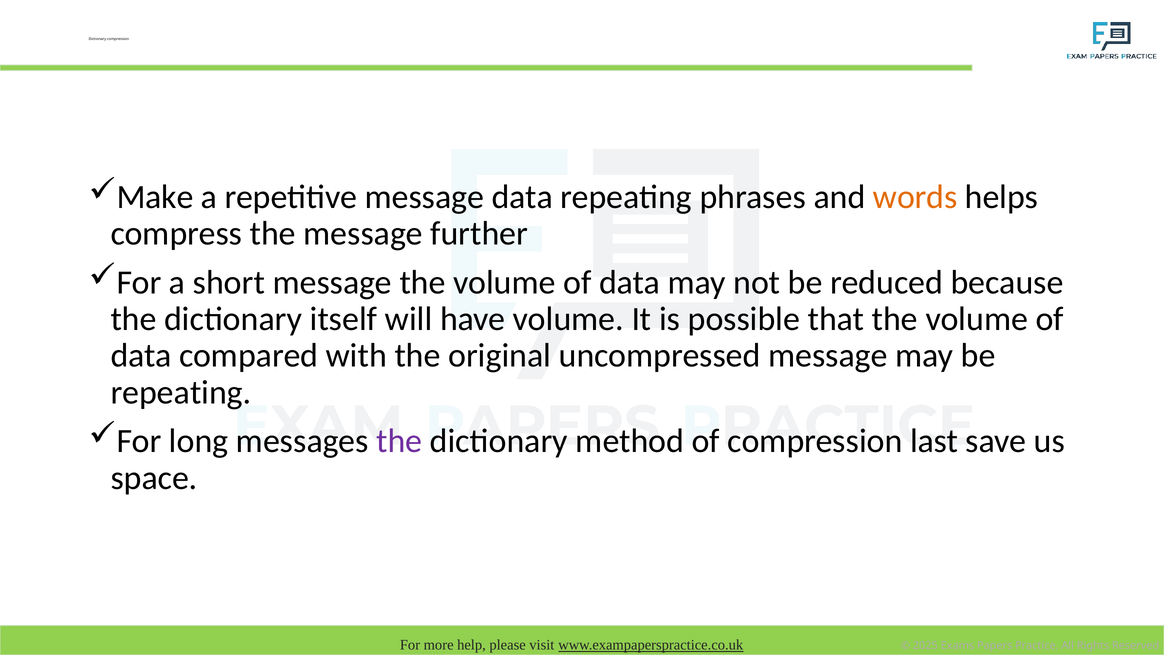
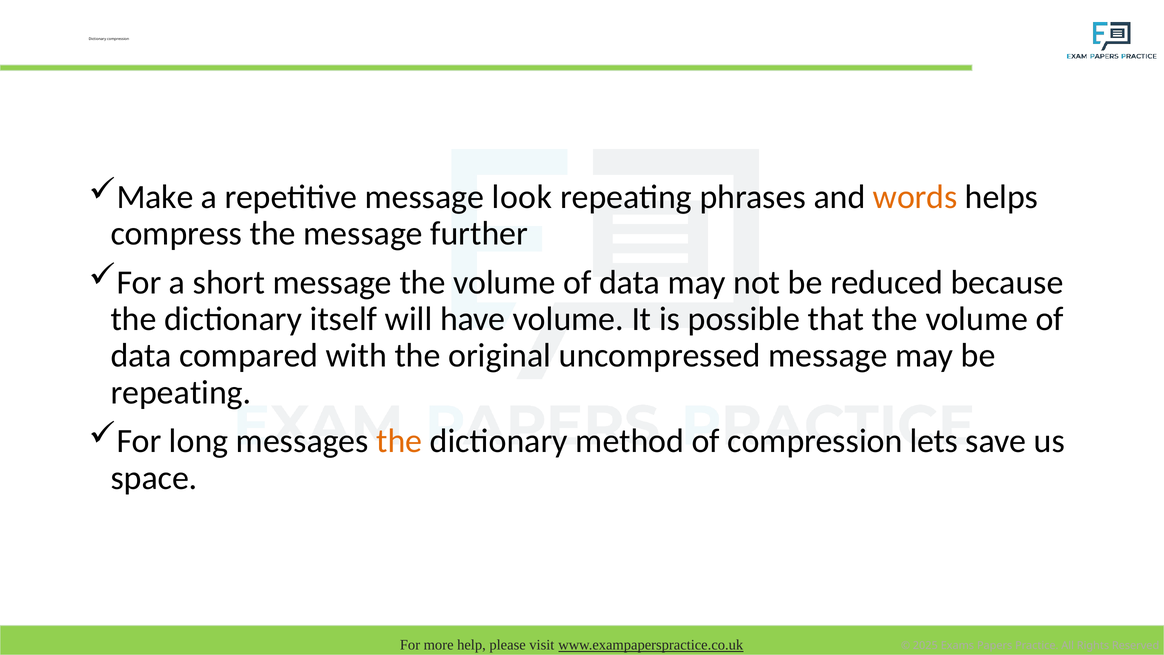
message data: data -> look
the at (399, 441) colour: purple -> orange
last: last -> lets
